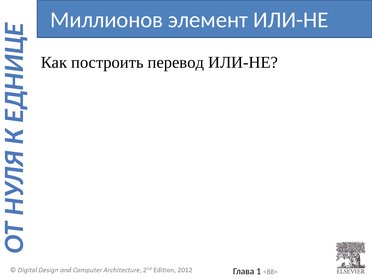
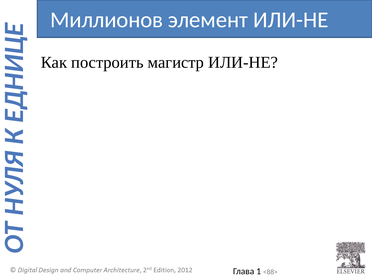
перевод: перевод -> магистр
